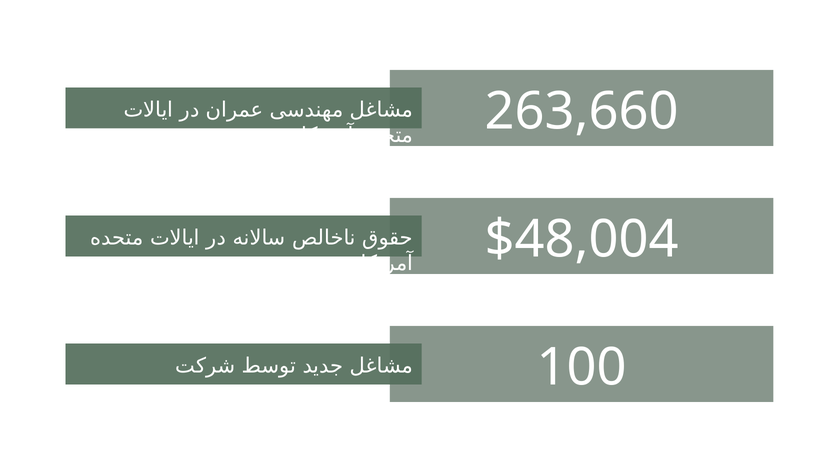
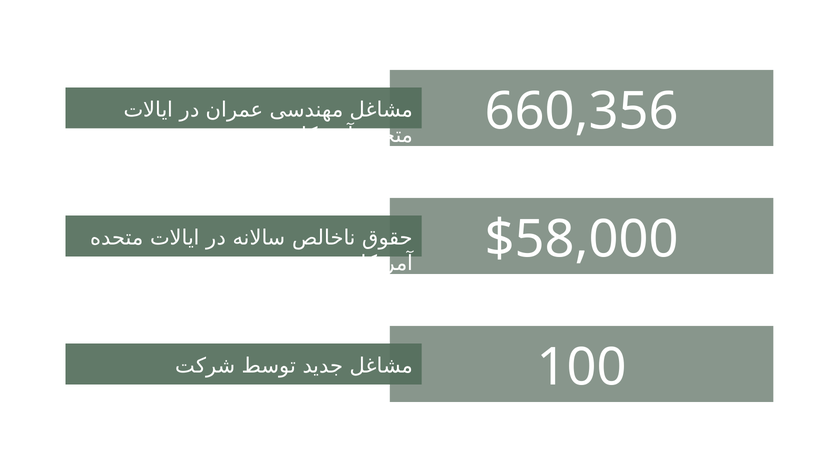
263,660: 263,660 -> 660,356
$48,004: $48,004 -> $58,000
